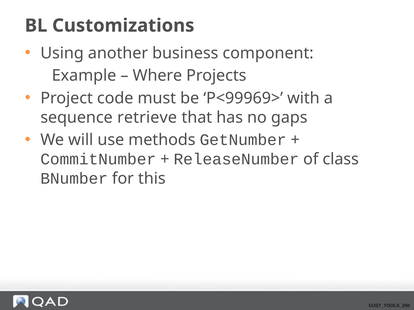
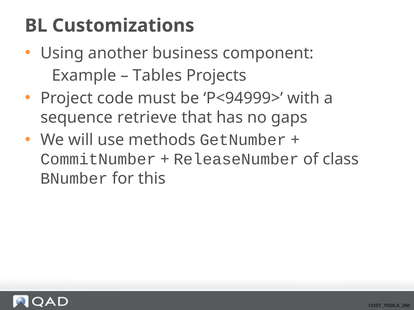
Where: Where -> Tables
P<99969>: P<99969> -> P<94999>
